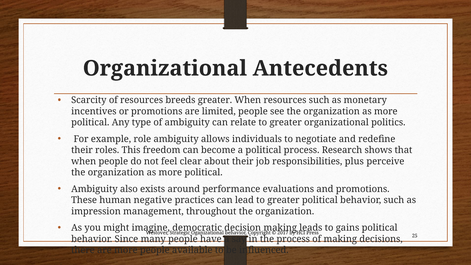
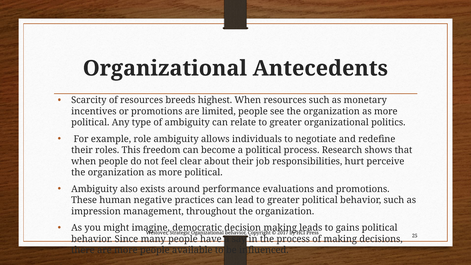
breeds greater: greater -> highest
plus: plus -> hurt
